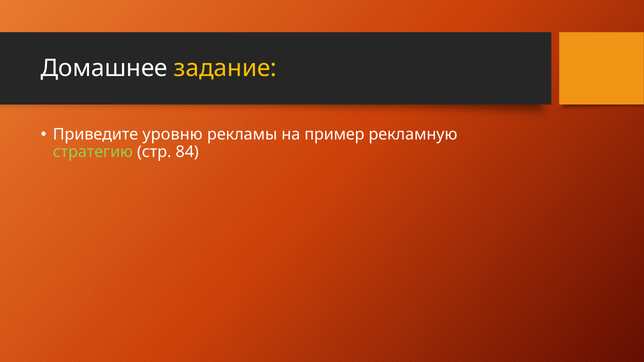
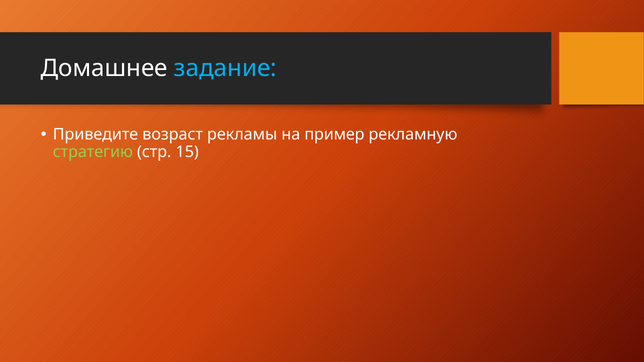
задание colour: yellow -> light blue
уровню: уровню -> возраст
84: 84 -> 15
